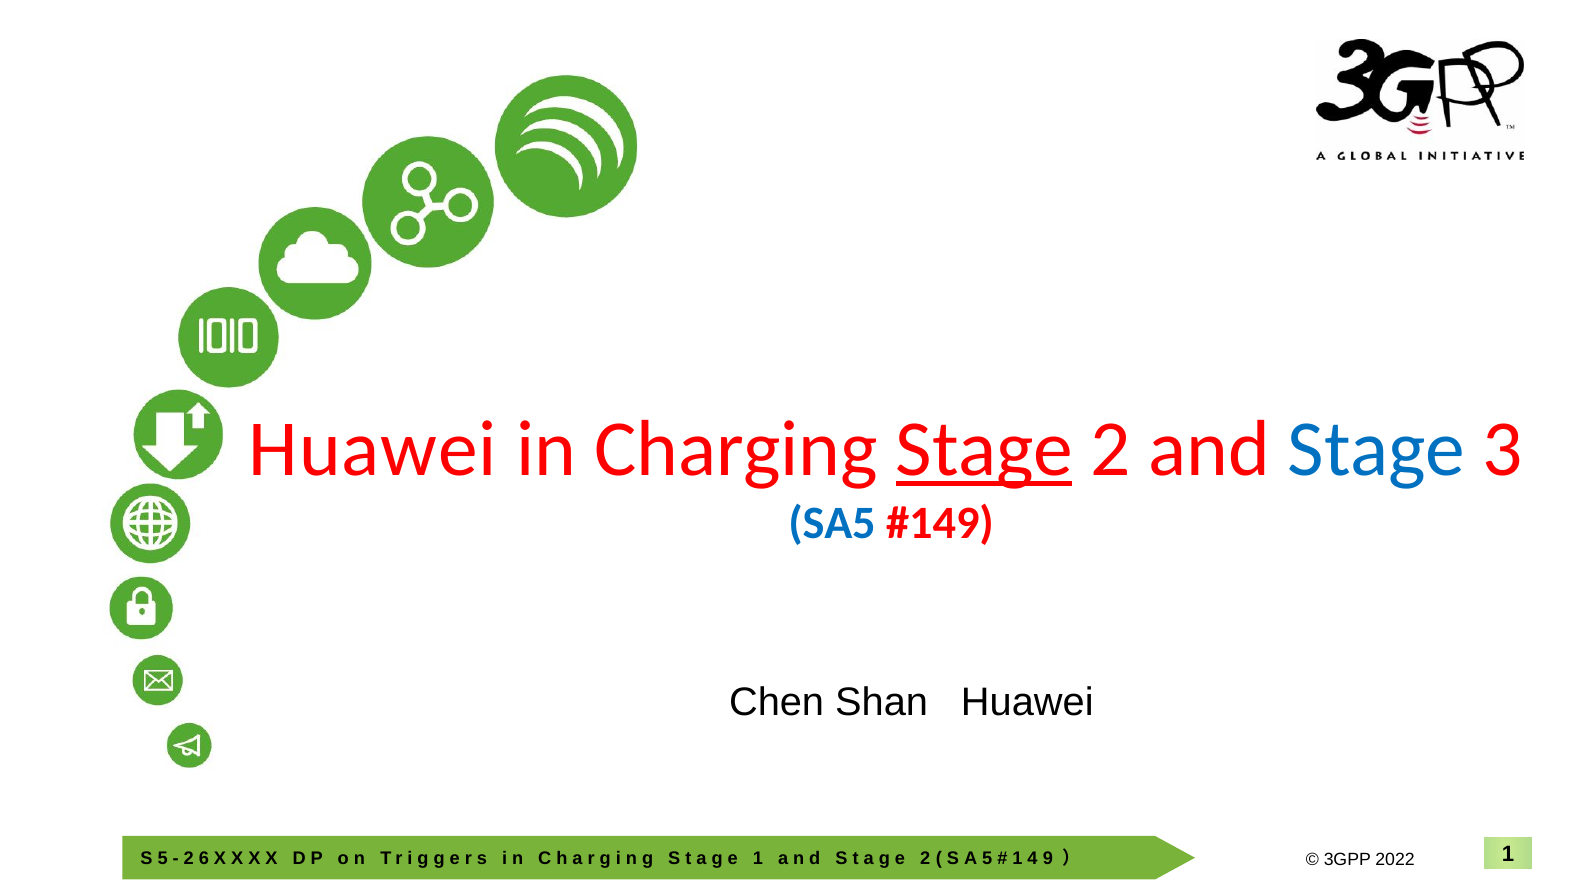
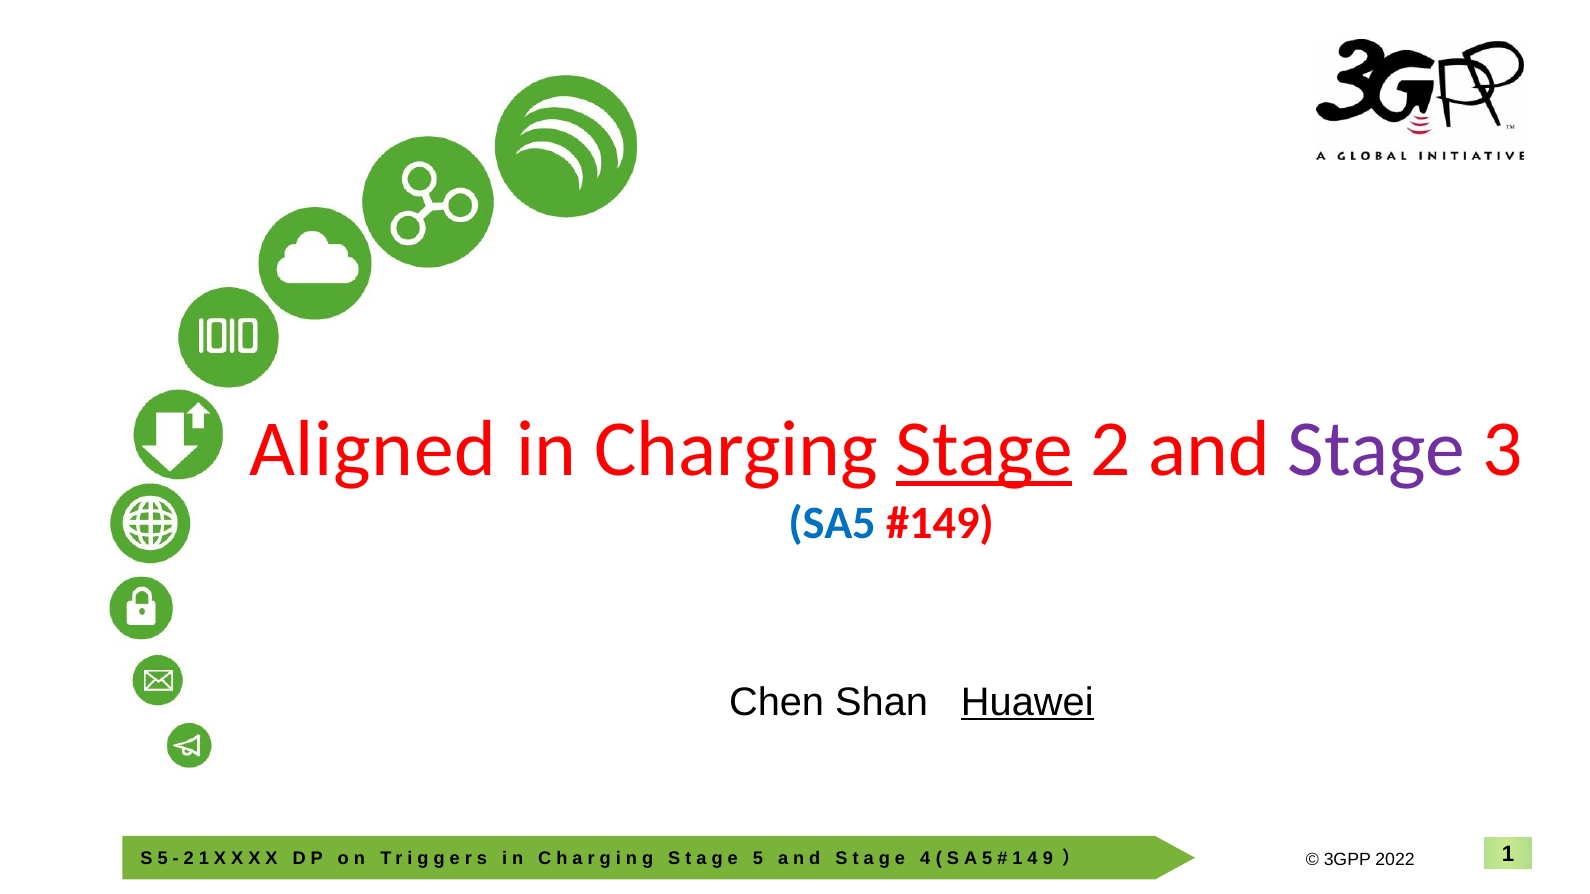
Huawei at (373, 450): Huawei -> Aligned
Stage at (1376, 450) colour: blue -> purple
Huawei at (1027, 702) underline: none -> present
2 6: 6 -> 1
1 at (758, 859): 1 -> 5
2 at (925, 859): 2 -> 4
